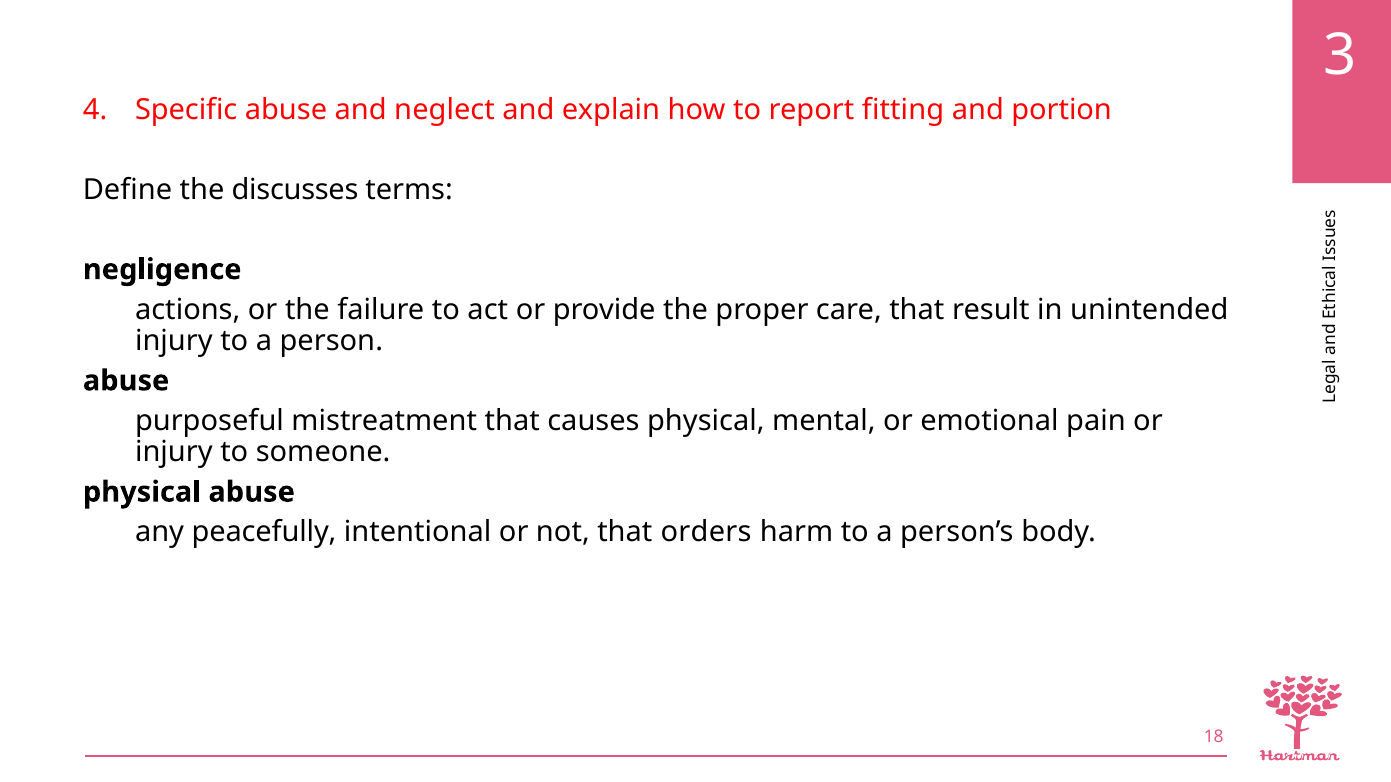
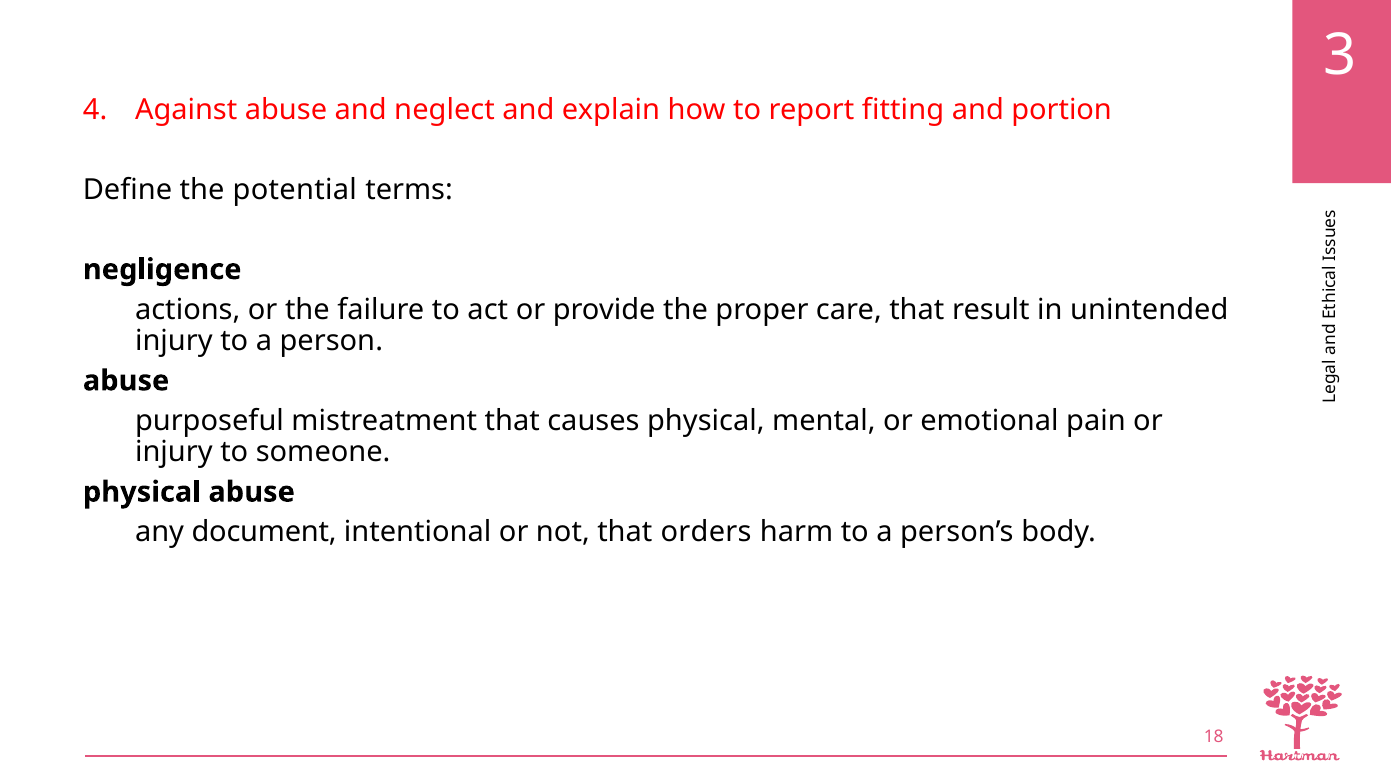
Specific: Specific -> Against
discusses: discusses -> potential
peacefully: peacefully -> document
